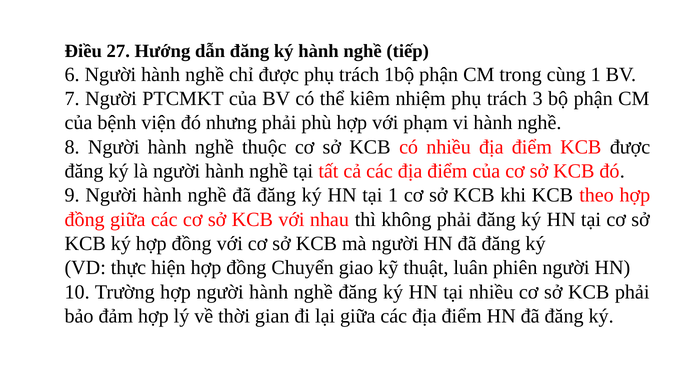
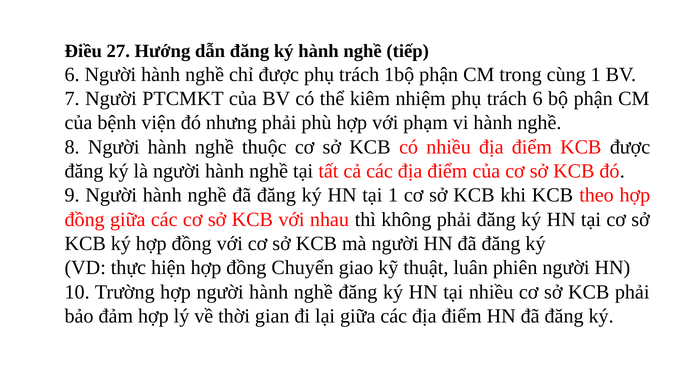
trách 3: 3 -> 6
